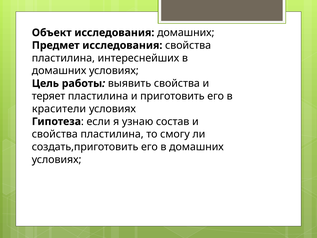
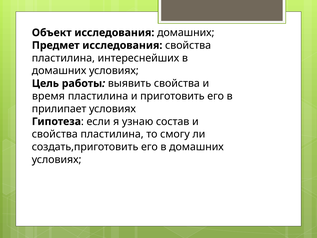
теряет: теряет -> время
красители: красители -> прилипает
